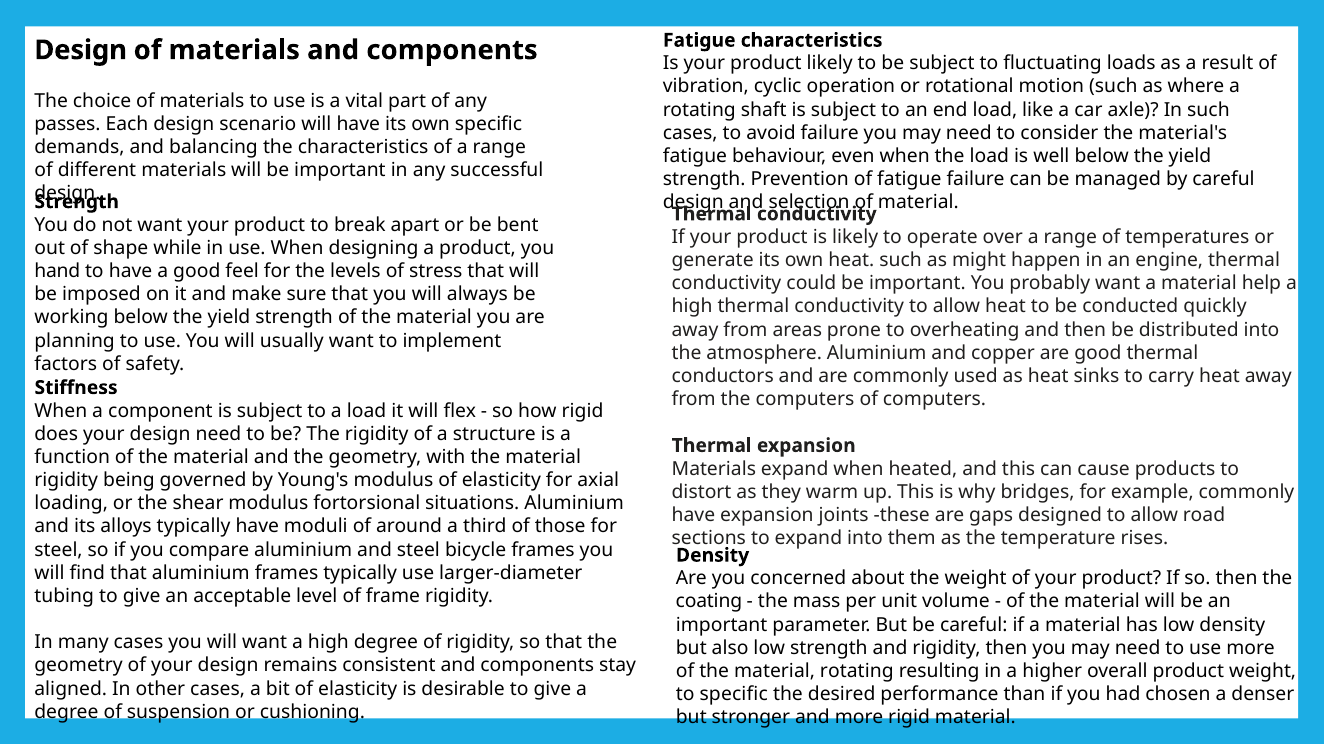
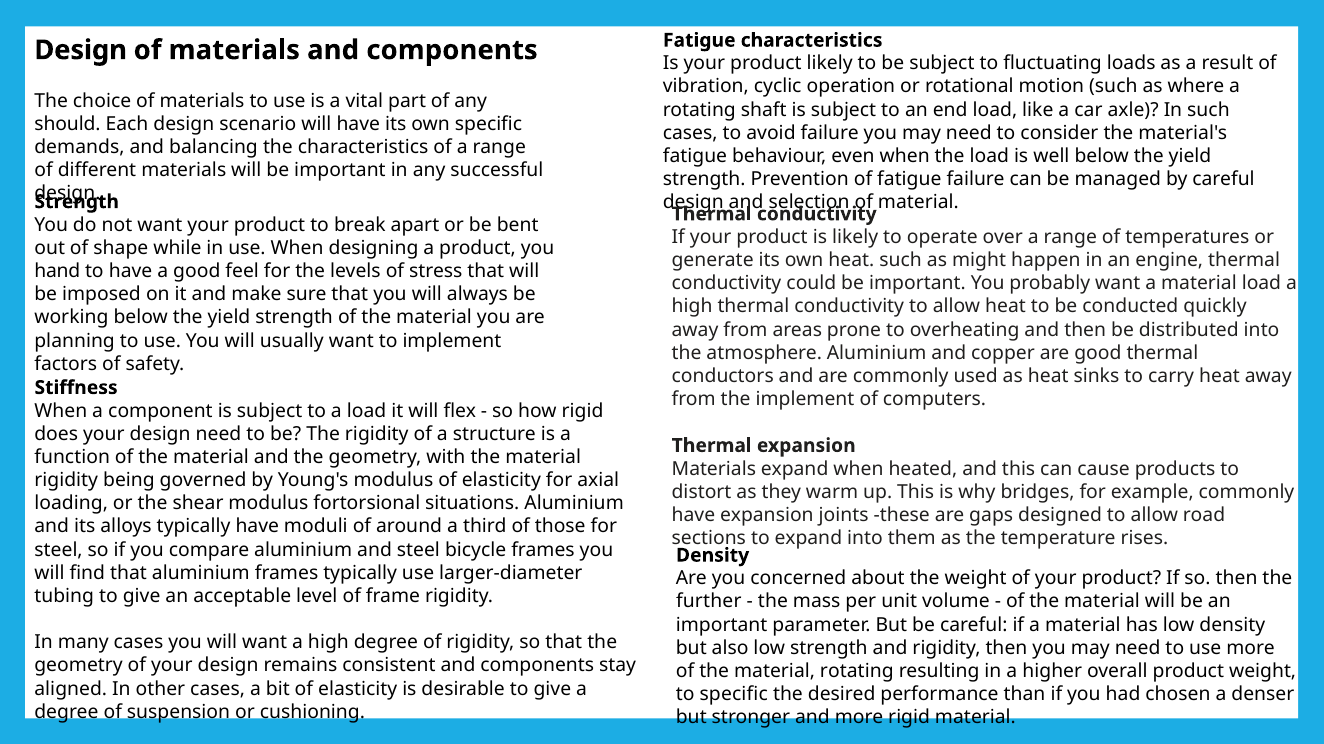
passes: passes -> should
material help: help -> load
the computers: computers -> implement
coating: coating -> further
